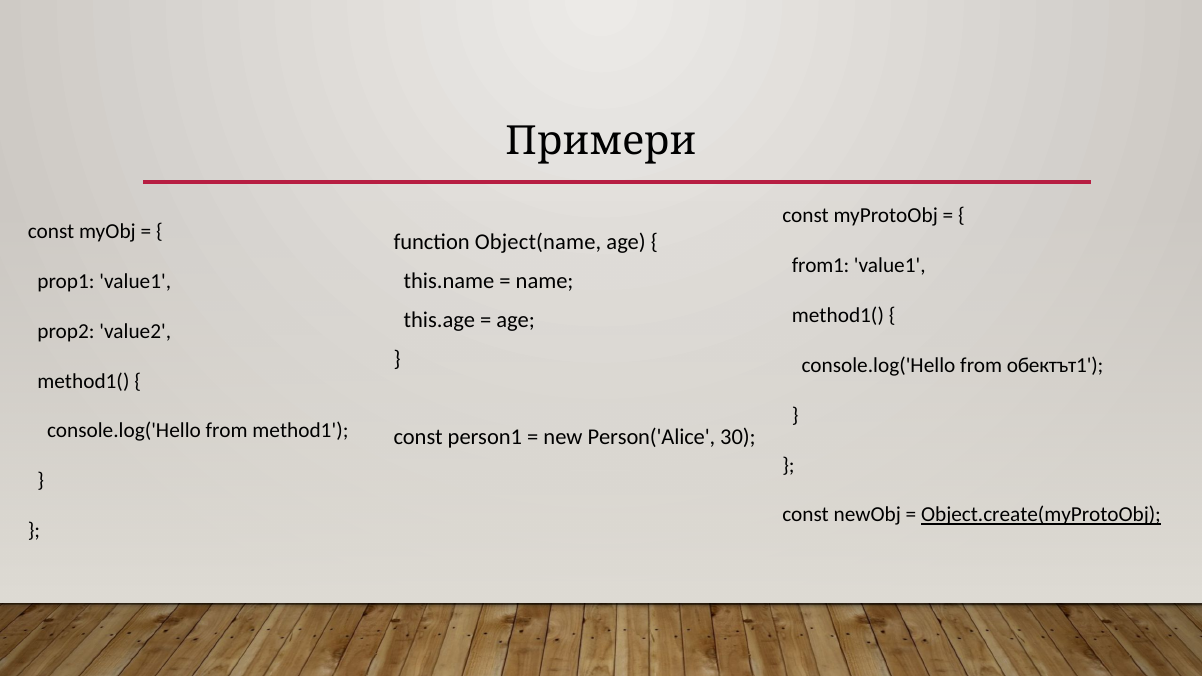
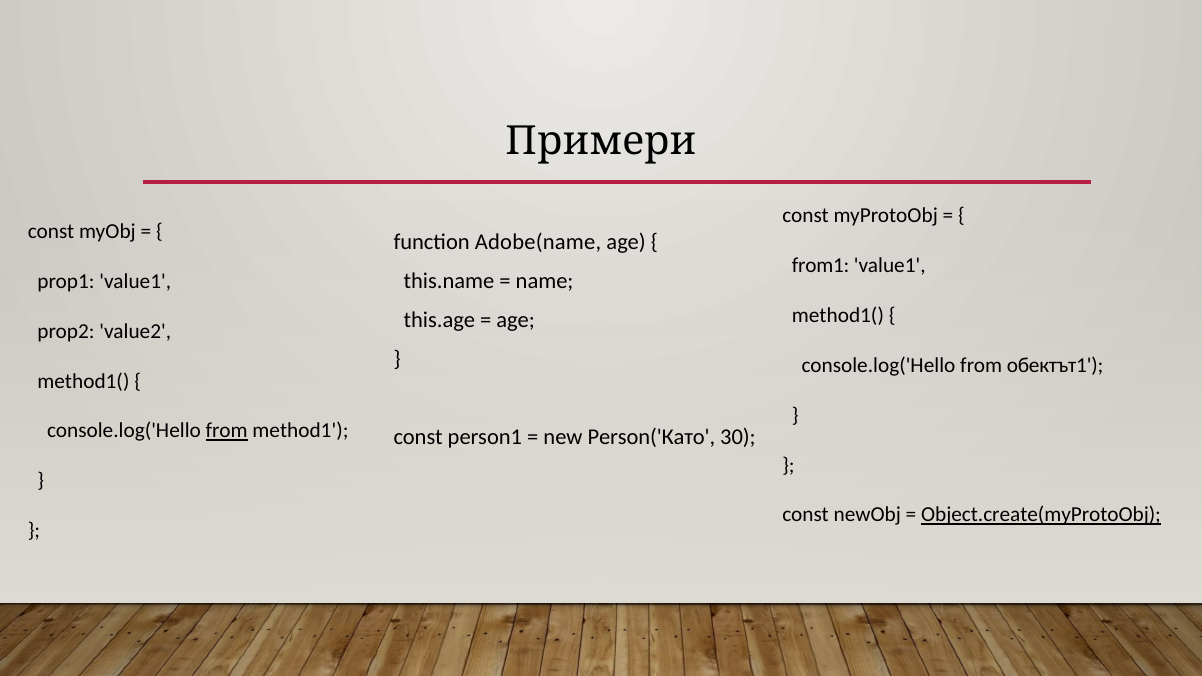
Object(name: Object(name -> Adobe(name
from at (227, 431) underline: none -> present
Person('Alice: Person('Alice -> Person('Като
